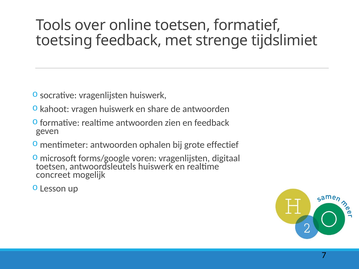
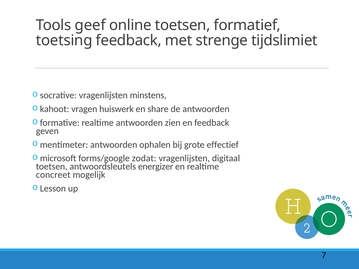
over: over -> geef
vragenlijsten huiswerk: huiswerk -> minstens
voren: voren -> zodat
antwoordsleutels huiswerk: huiswerk -> energizer
